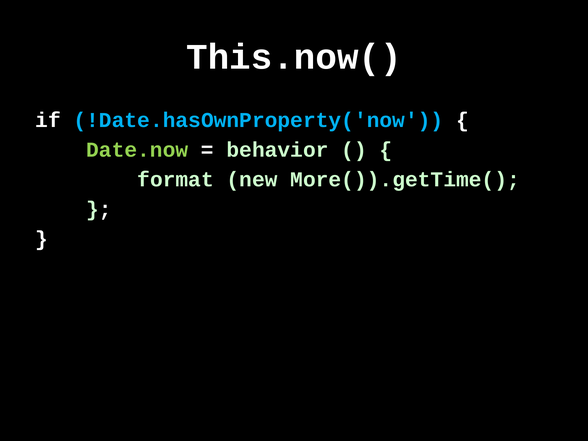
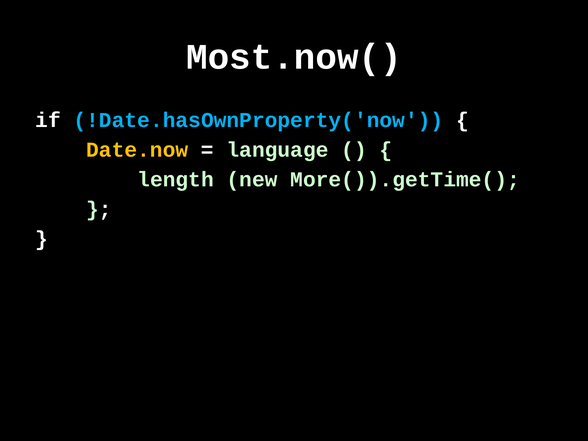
This.now(: This.now( -> Most.now(
Date.now colour: light green -> yellow
behavior: behavior -> language
format: format -> length
